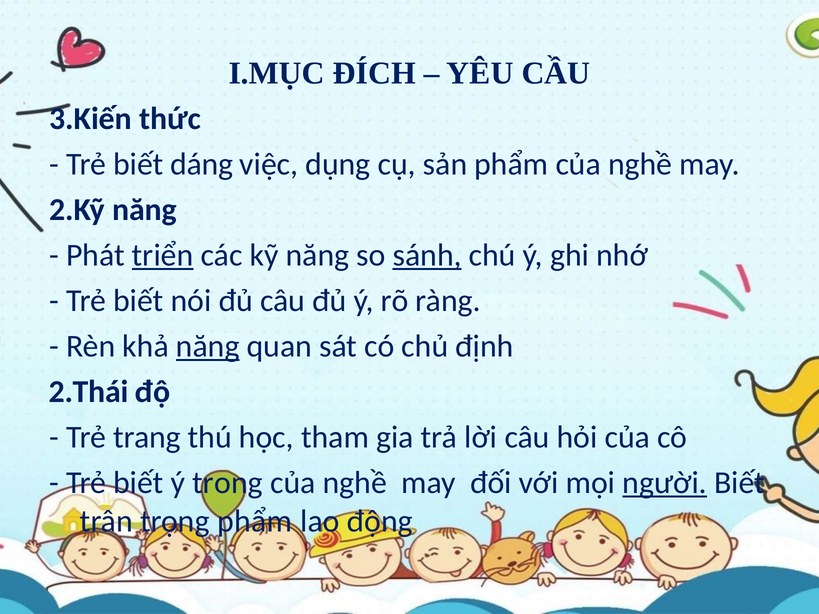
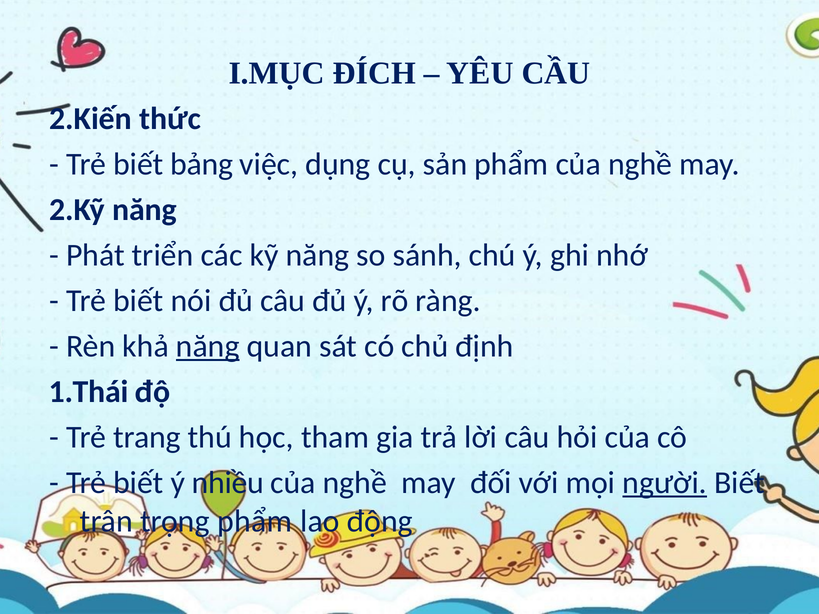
3.Kiến: 3.Kiến -> 2.Kiến
dáng: dáng -> bảng
triển underline: present -> none
sánh underline: present -> none
2.Thái: 2.Thái -> 1.Thái
trong: trong -> nhiều
